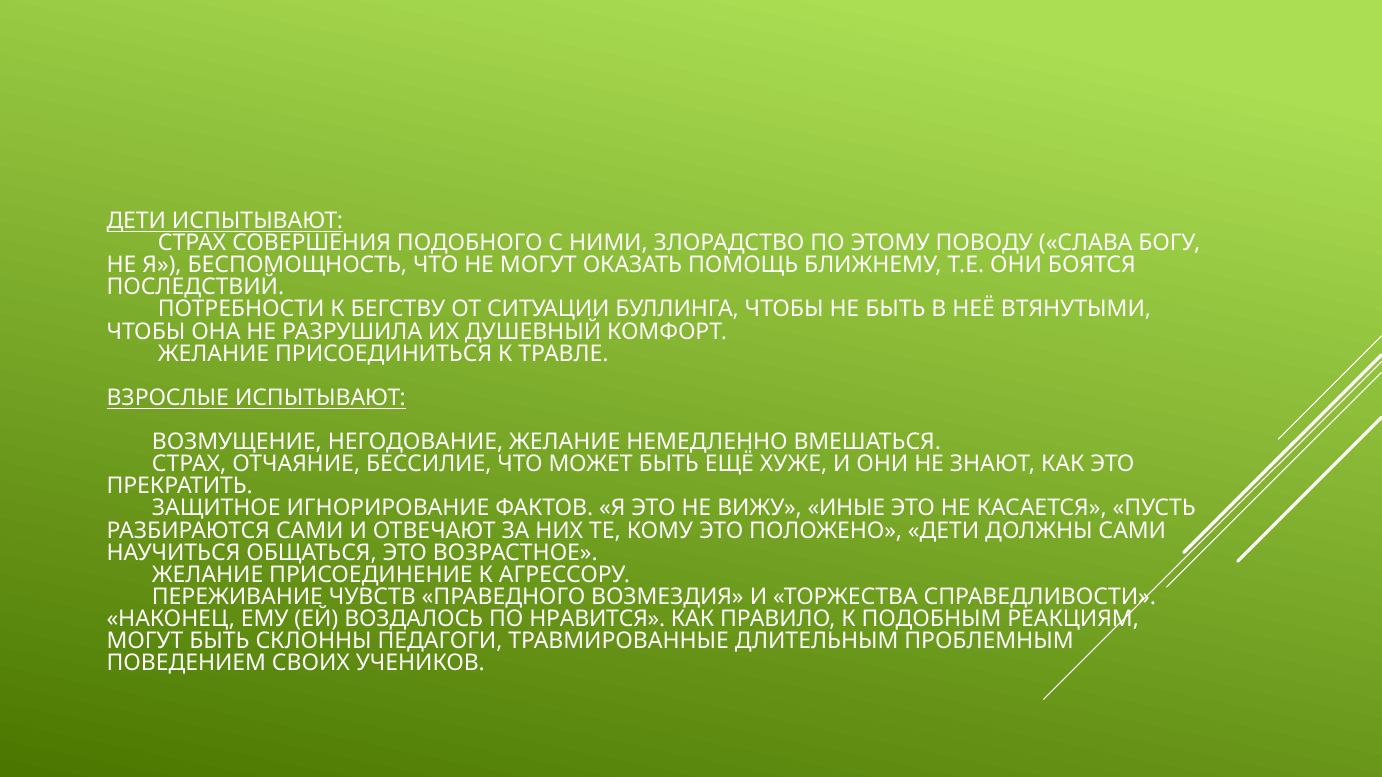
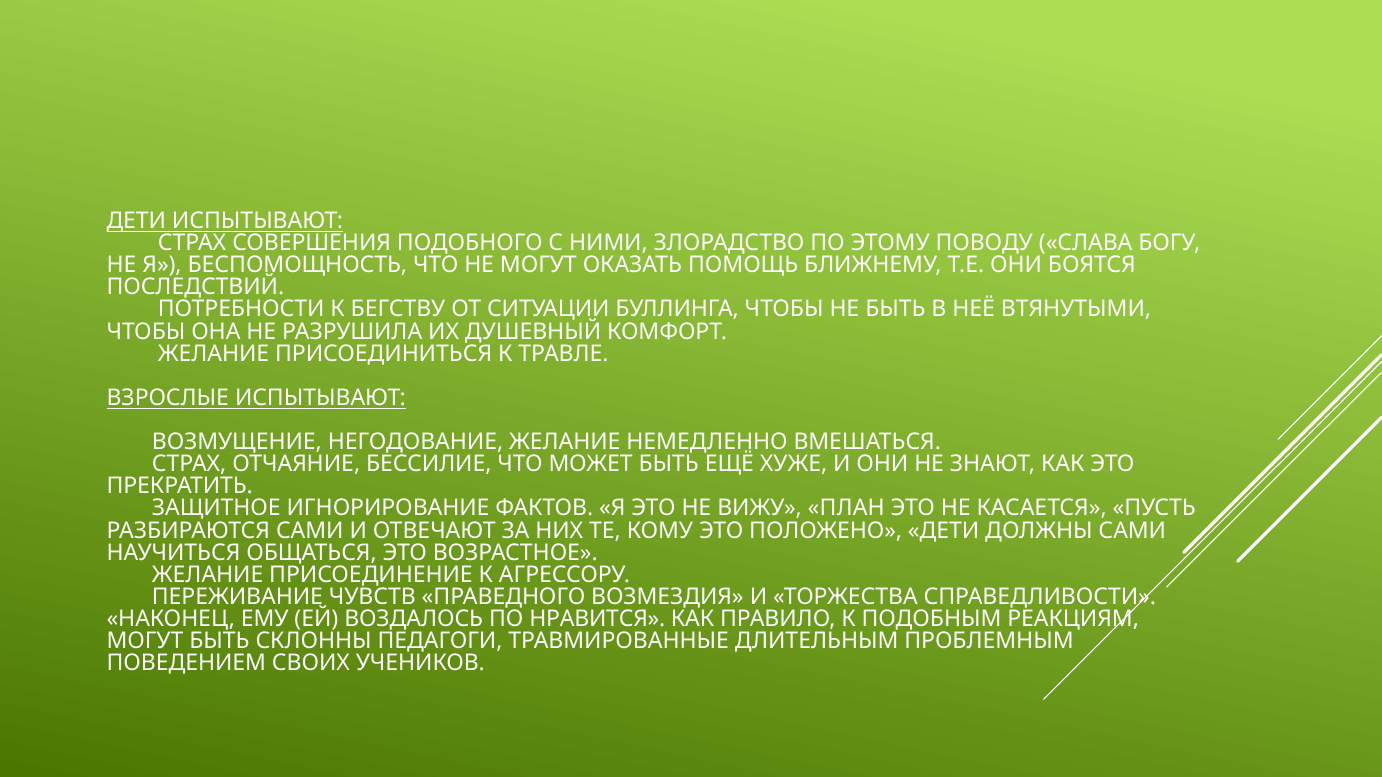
ИНЫЕ: ИНЫЕ -> ПЛАН
